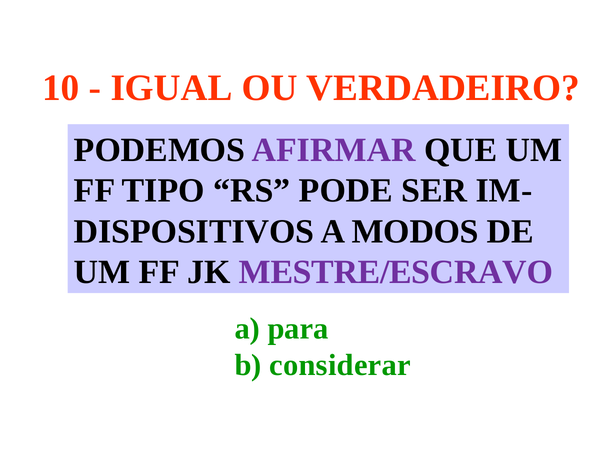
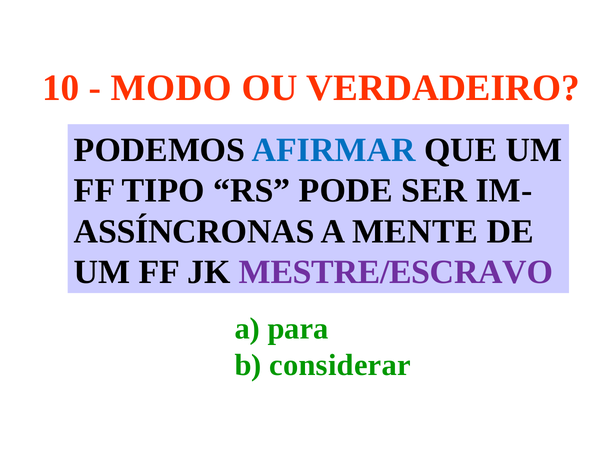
IGUAL: IGUAL -> MODO
AFIRMAR colour: purple -> blue
DISPOSITIVOS: DISPOSITIVOS -> ASSÍNCRONAS
MODOS: MODOS -> MENTE
